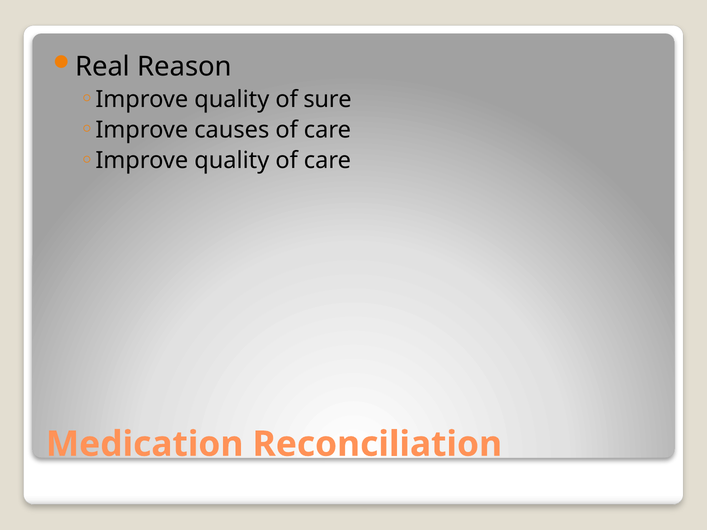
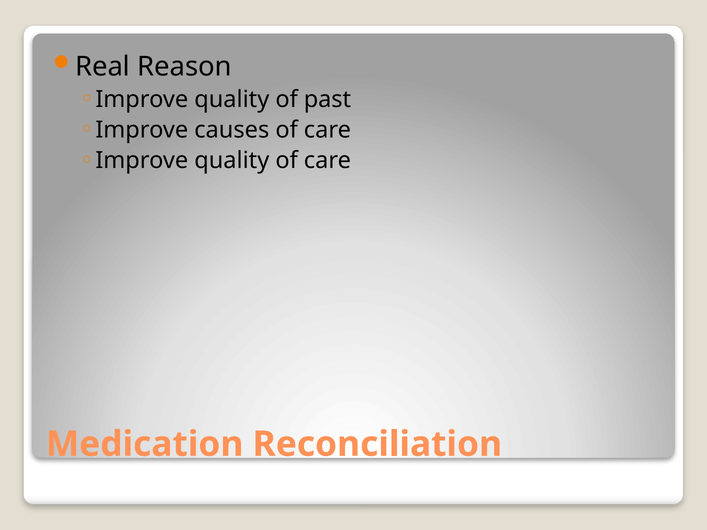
sure: sure -> past
